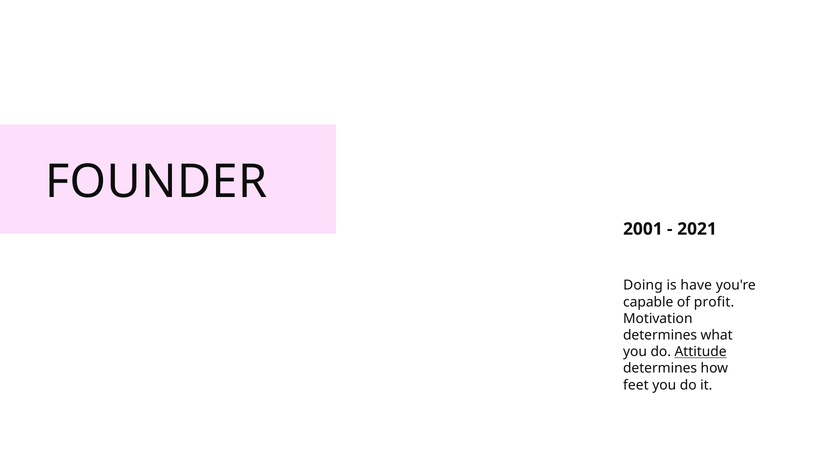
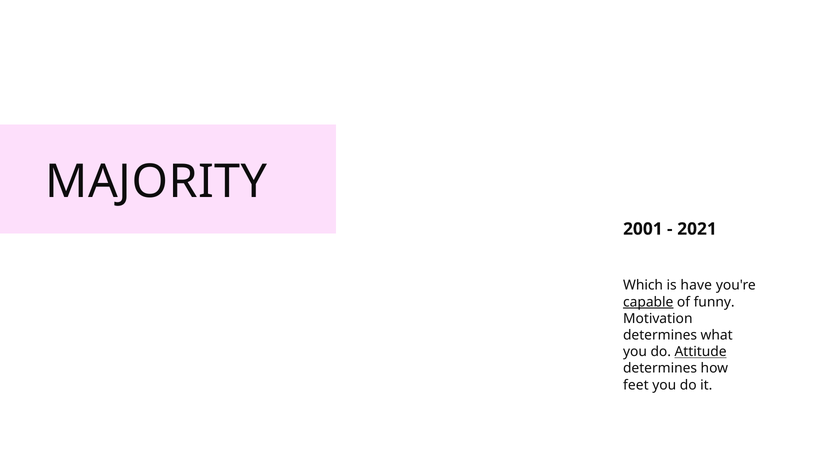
FOUNDER: FOUNDER -> MAJORITY
Doing: Doing -> Which
capable underline: none -> present
profit: profit -> funny
